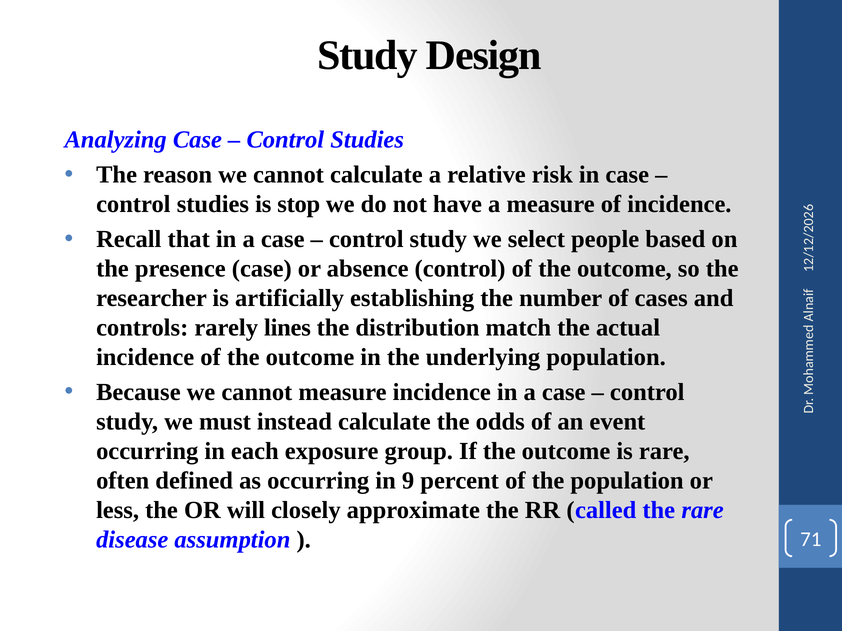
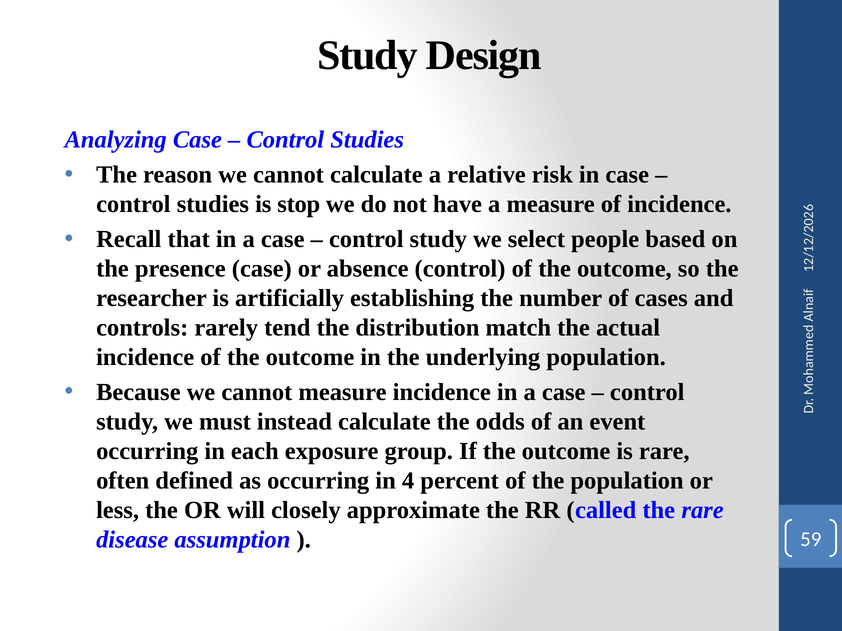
lines: lines -> tend
9: 9 -> 4
71: 71 -> 59
